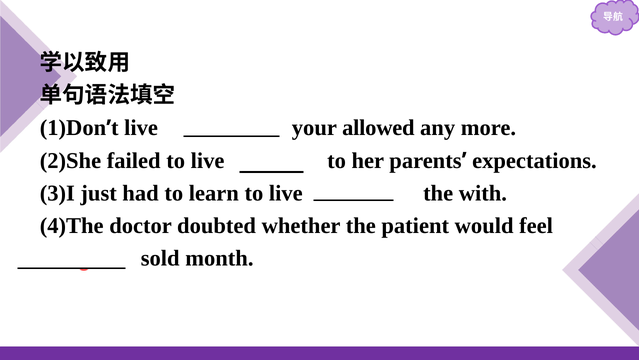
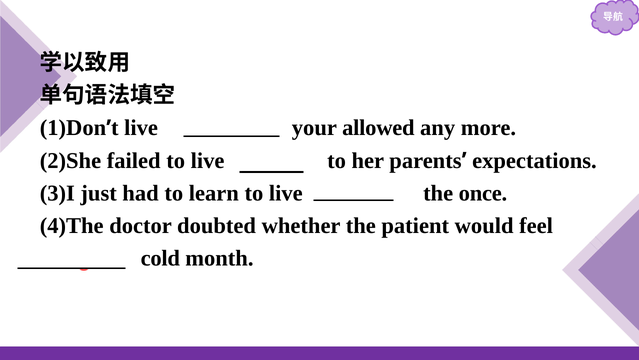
the with: with -> once
sold: sold -> cold
